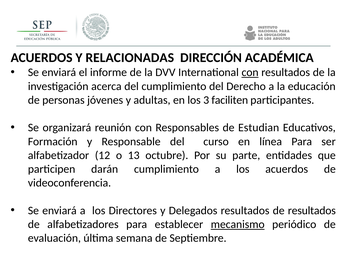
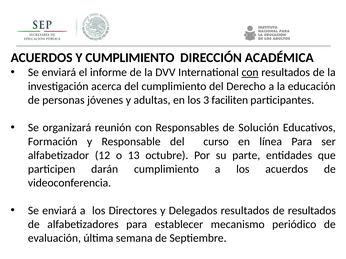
Y RELACIONADAS: RELACIONADAS -> CUMPLIMIENTO
Estudian: Estudian -> Solución
mecanismo underline: present -> none
